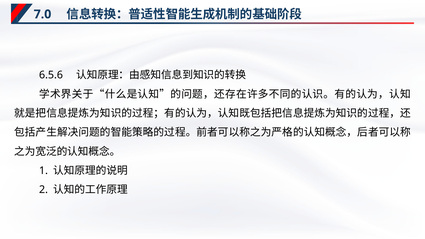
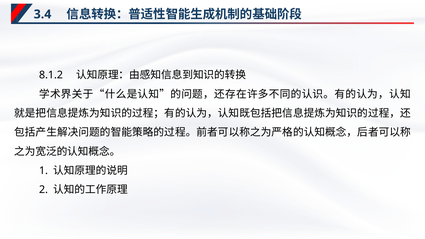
7.0: 7.0 -> 3.4
6.5.6: 6.5.6 -> 8.1.2
